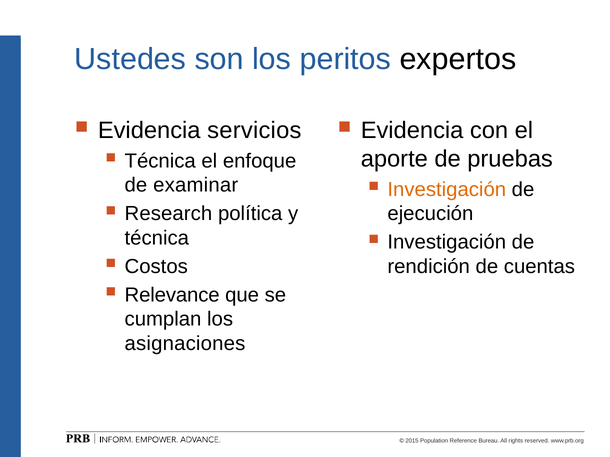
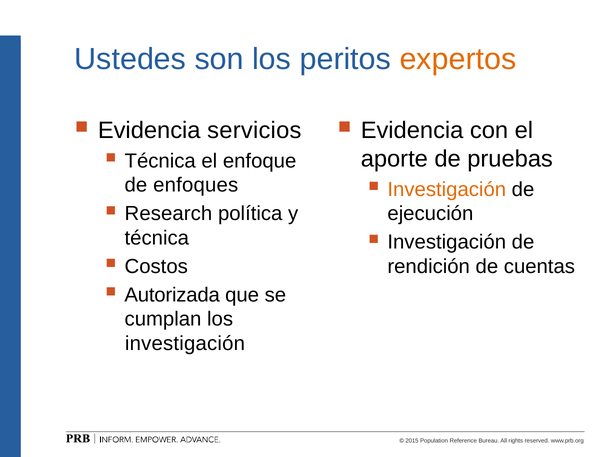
expertos colour: black -> orange
examinar: examinar -> enfoques
Relevance: Relevance -> Autorizada
asignaciones at (185, 344): asignaciones -> investigación
